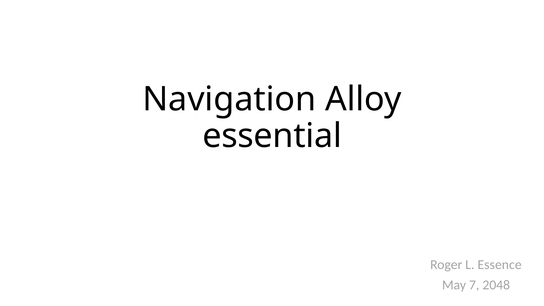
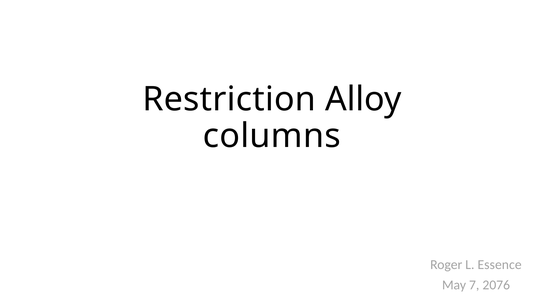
Navigation: Navigation -> Restriction
essential: essential -> columns
2048: 2048 -> 2076
